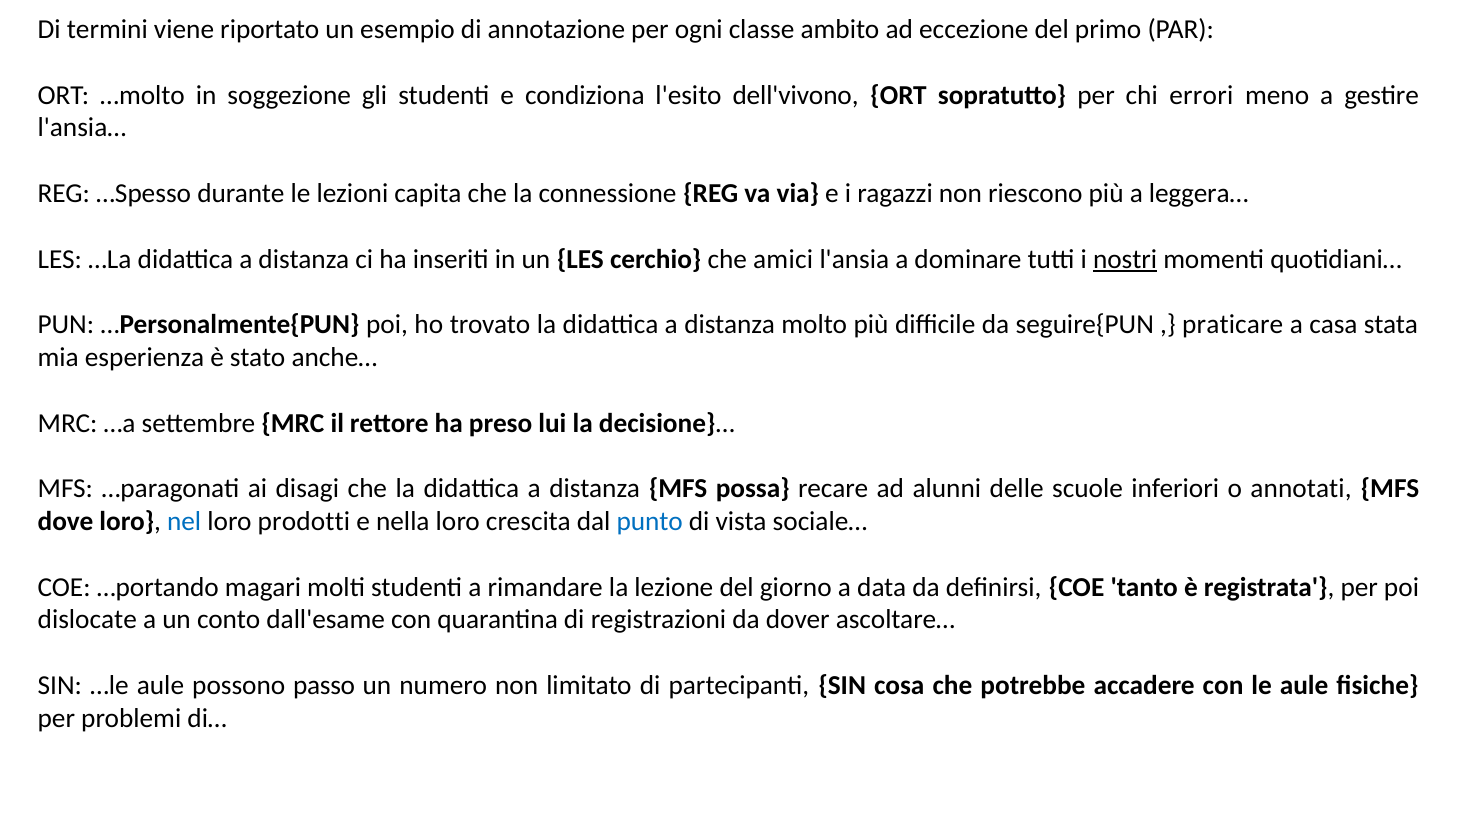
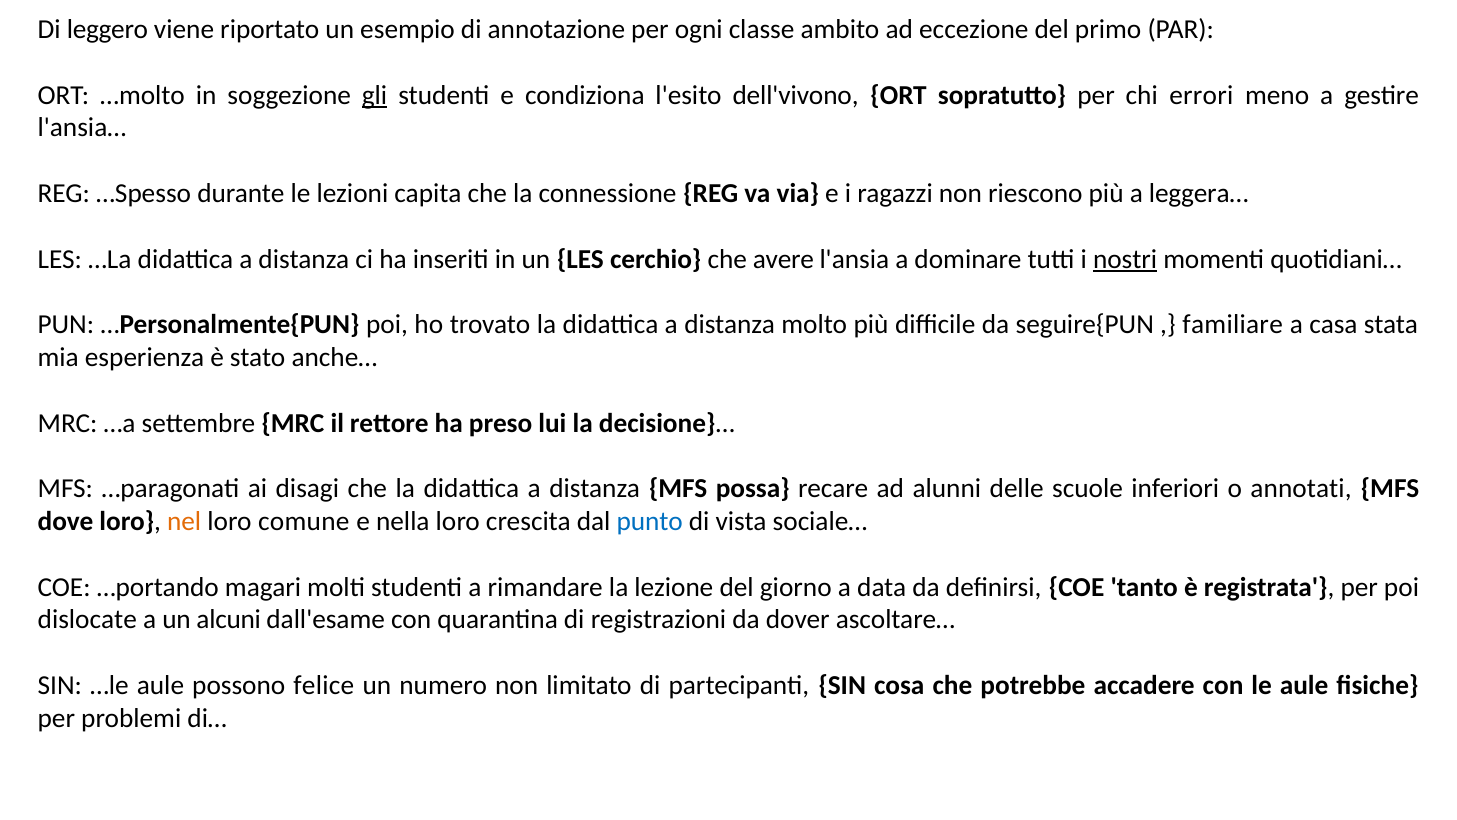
termini: termini -> leggero
gli underline: none -> present
amici: amici -> avere
praticare: praticare -> familiare
nel colour: blue -> orange
prodotti: prodotti -> comune
conto: conto -> alcuni
passo: passo -> felice
